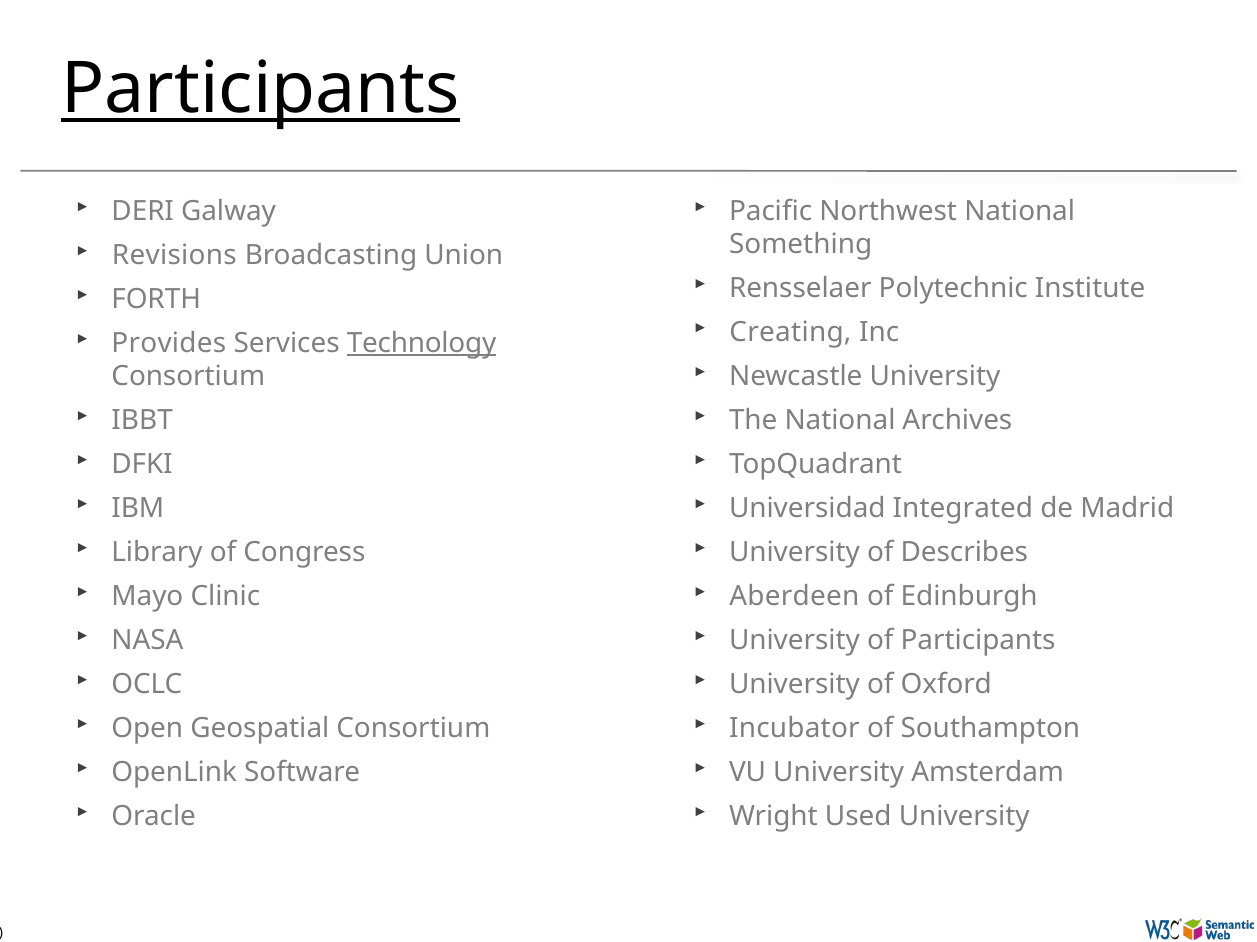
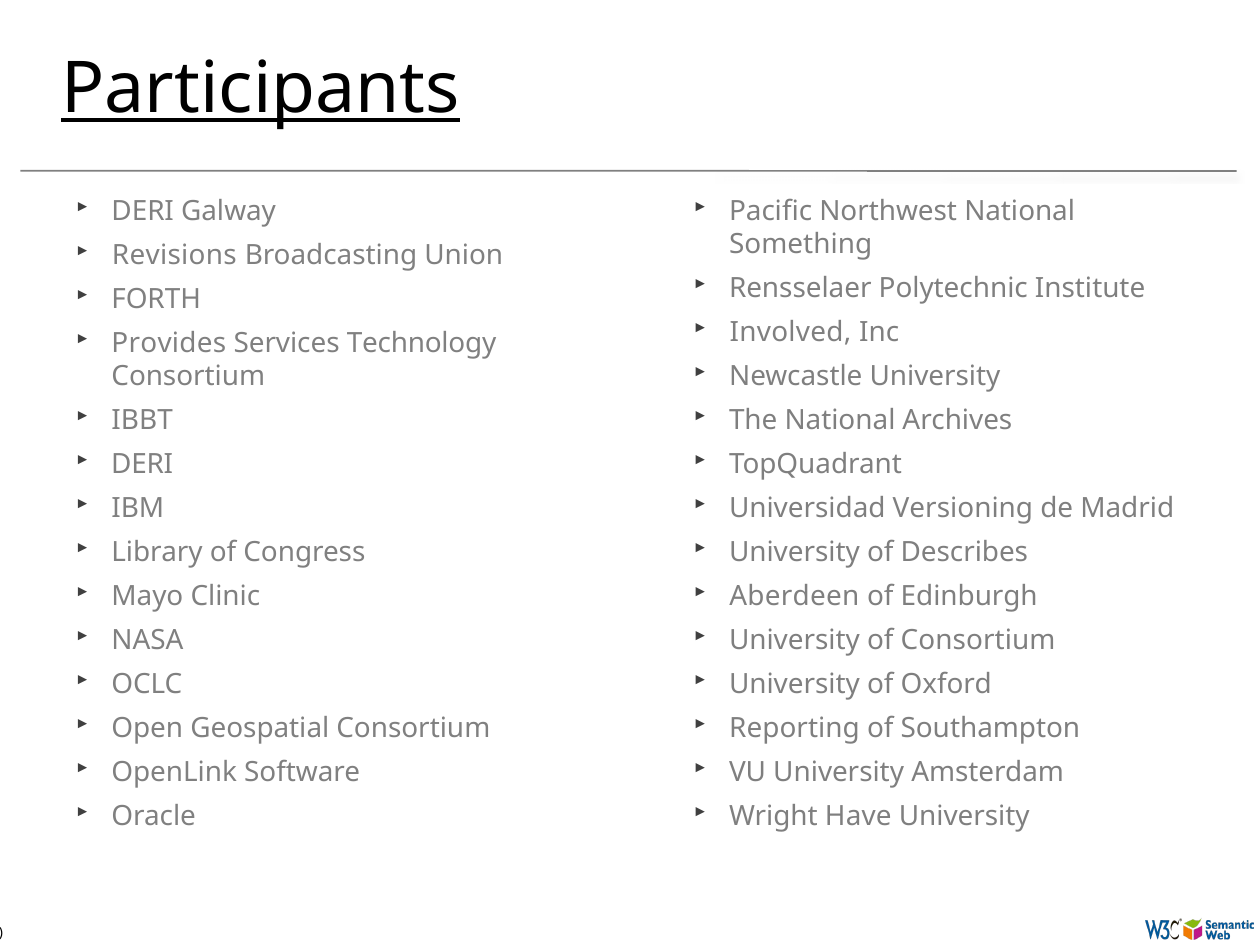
Creating: Creating -> Involved
Technology underline: present -> none
DFKI at (142, 465): DFKI -> DERI
Integrated: Integrated -> Versioning
of Participants: Participants -> Consortium
Incubator: Incubator -> Reporting
Used: Used -> Have
